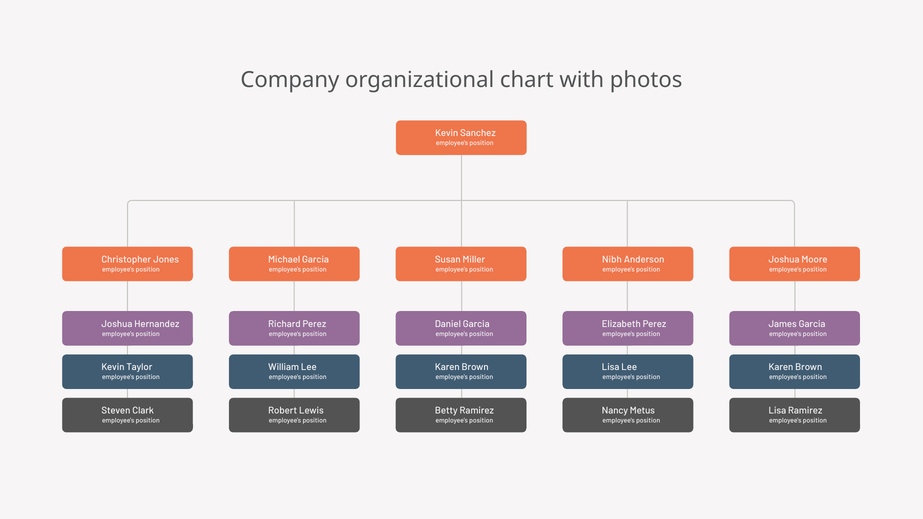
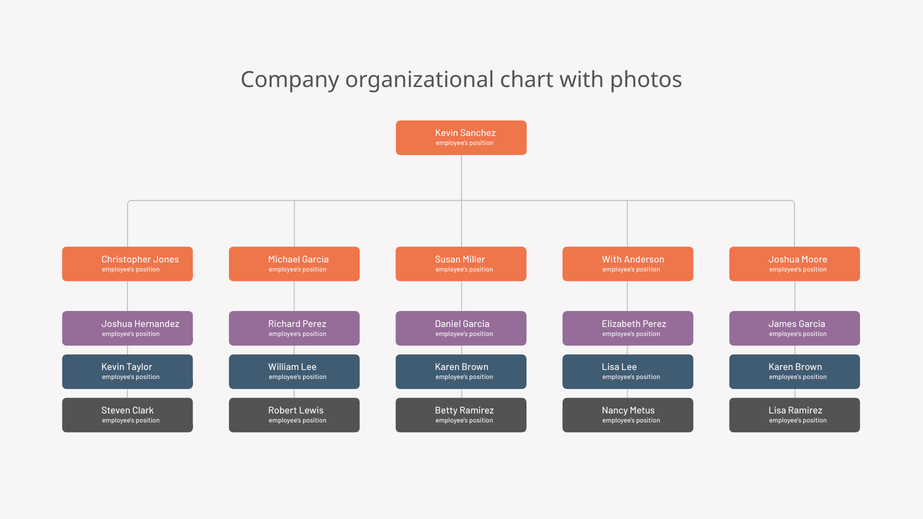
Nibh at (612, 260): Nibh -> With
